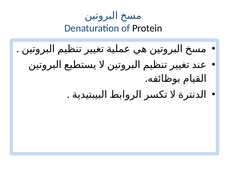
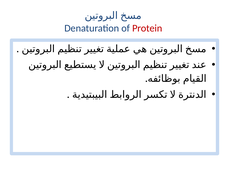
Protein colour: black -> red
